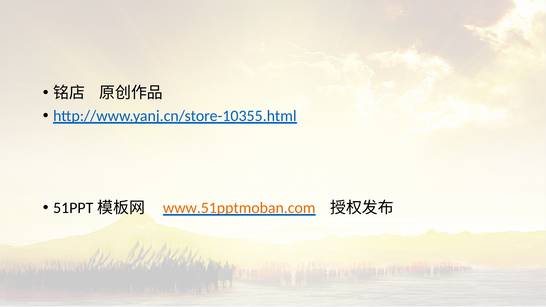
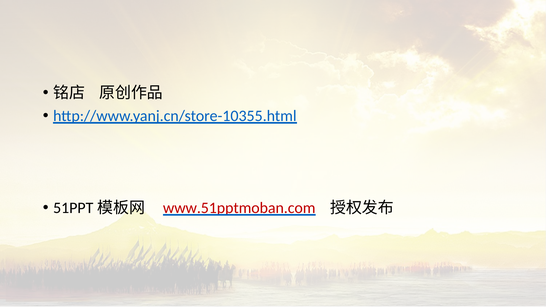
www.51pptmoban.com colour: orange -> red
